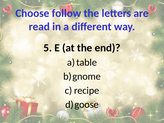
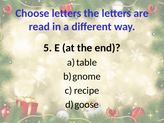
Choose follow: follow -> letters
